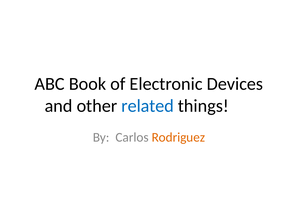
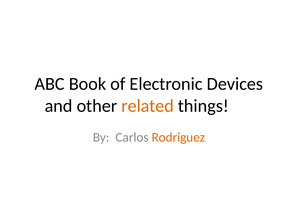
related colour: blue -> orange
